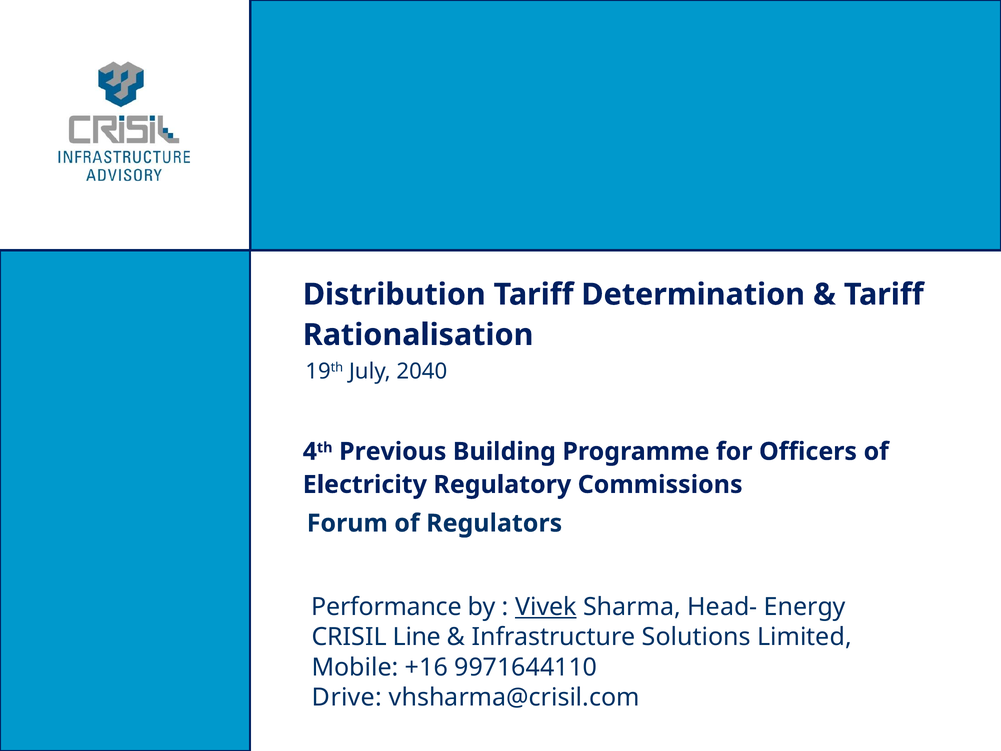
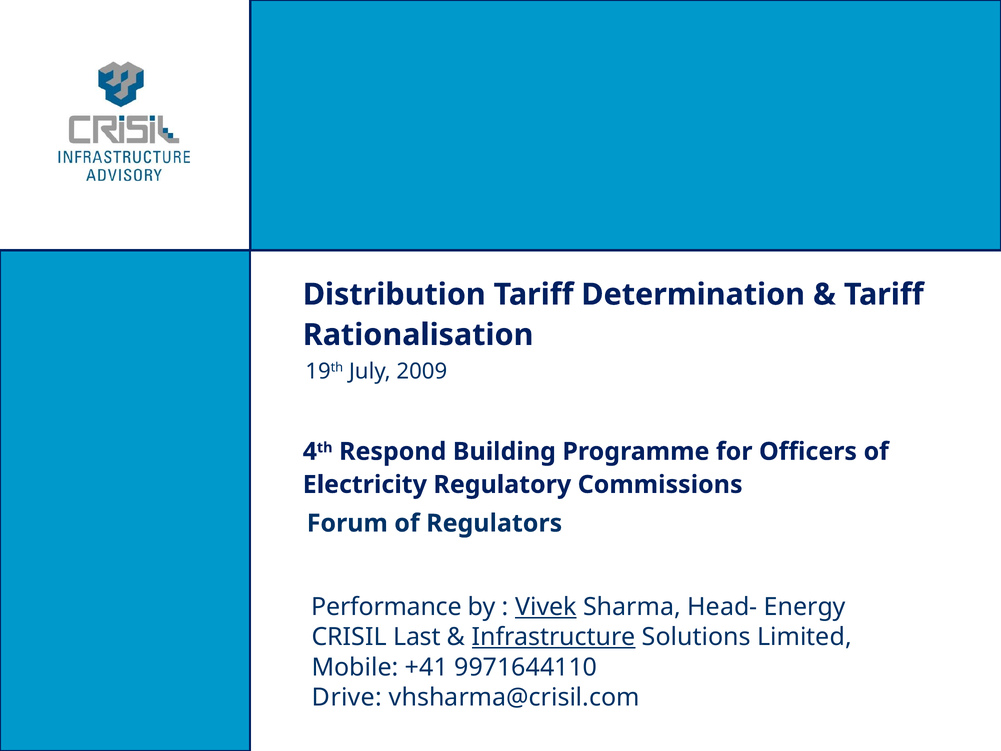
2040: 2040 -> 2009
Previous: Previous -> Respond
Line: Line -> Last
Infrastructure underline: none -> present
+16: +16 -> +41
